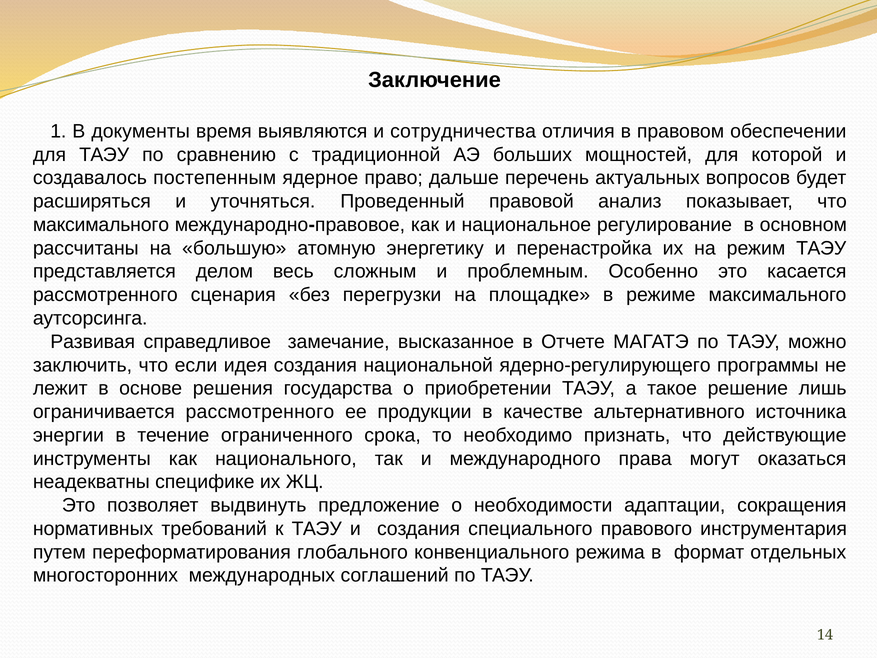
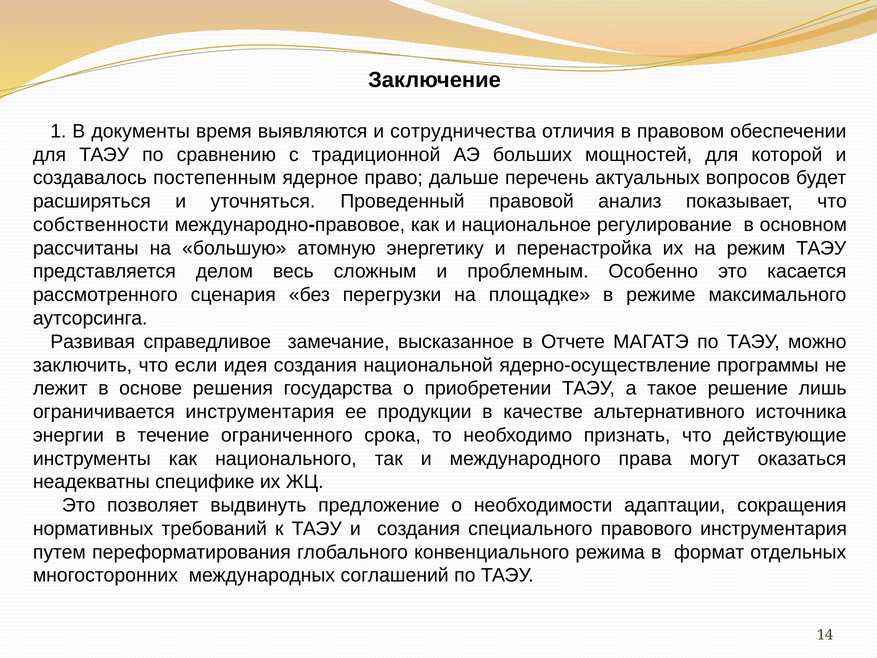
максимального at (101, 225): максимального -> собственности
ядерно-регулирующего: ядерно-регулирующего -> ядерно-осуществление
ограничивается рассмотренного: рассмотренного -> инструментария
